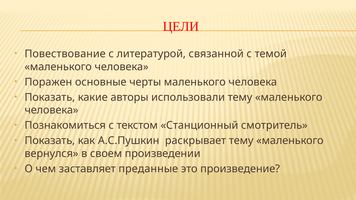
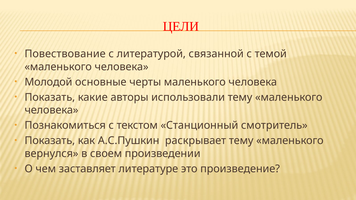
Поражен: Поражен -> Молодой
преданные: преданные -> литературе
